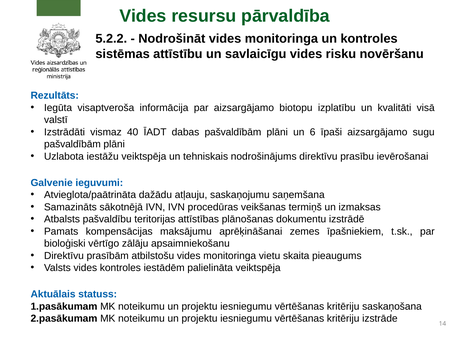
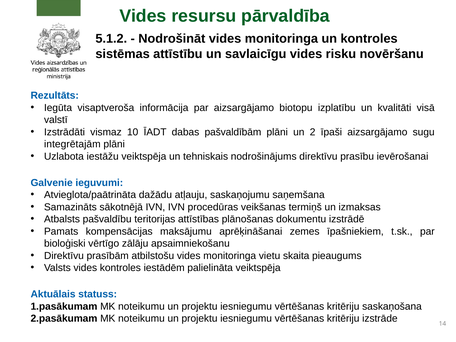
5.2.2: 5.2.2 -> 5.1.2
40: 40 -> 10
6: 6 -> 2
pašvaldībām at (72, 144): pašvaldībām -> integrētajām
